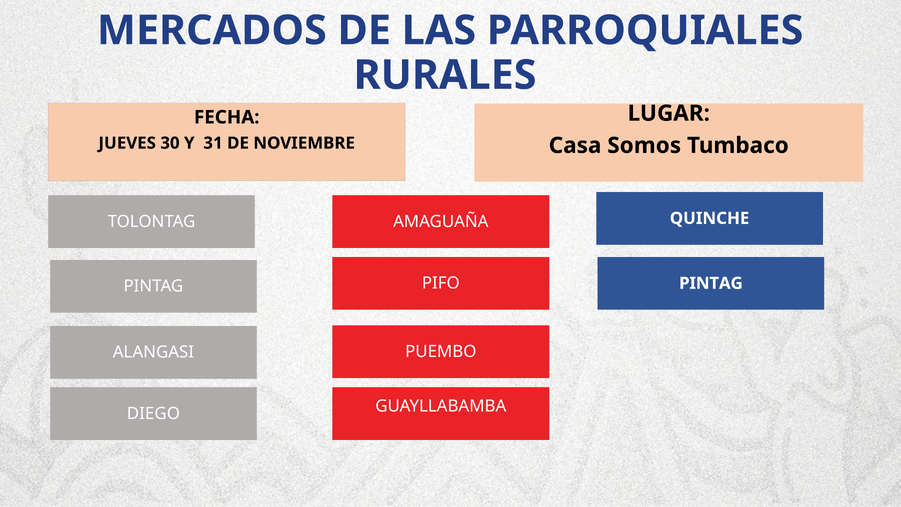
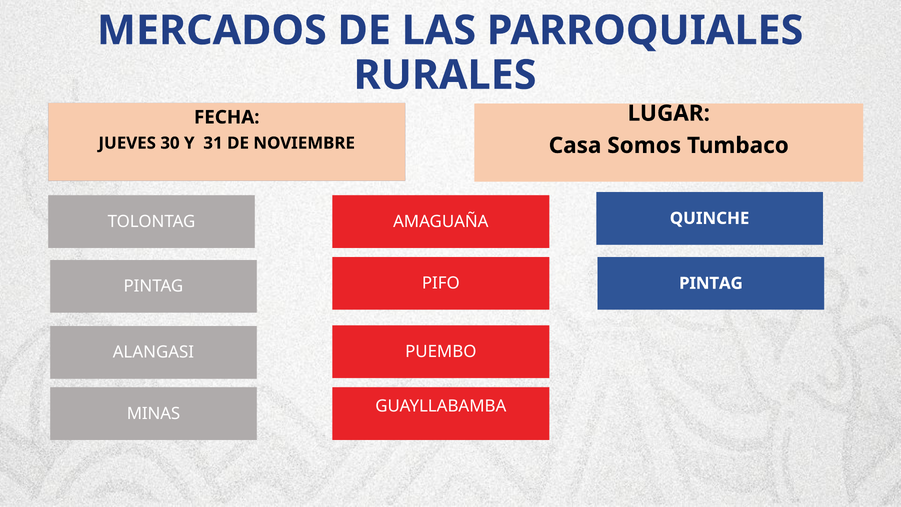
DIEGO: DIEGO -> MINAS
